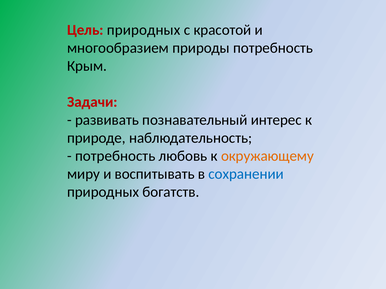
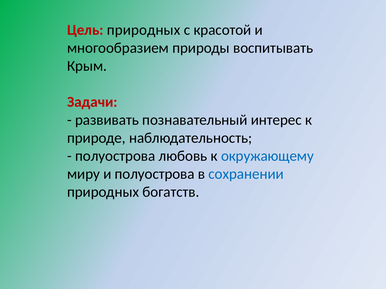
природы потребность: потребность -> воспитывать
потребность at (115, 156): потребность -> полуострова
окружающему colour: orange -> blue
и воспитывать: воспитывать -> полуострова
